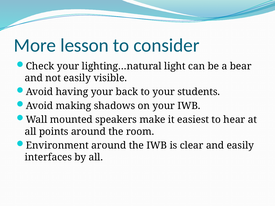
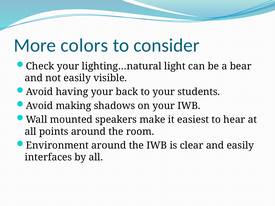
lesson: lesson -> colors
